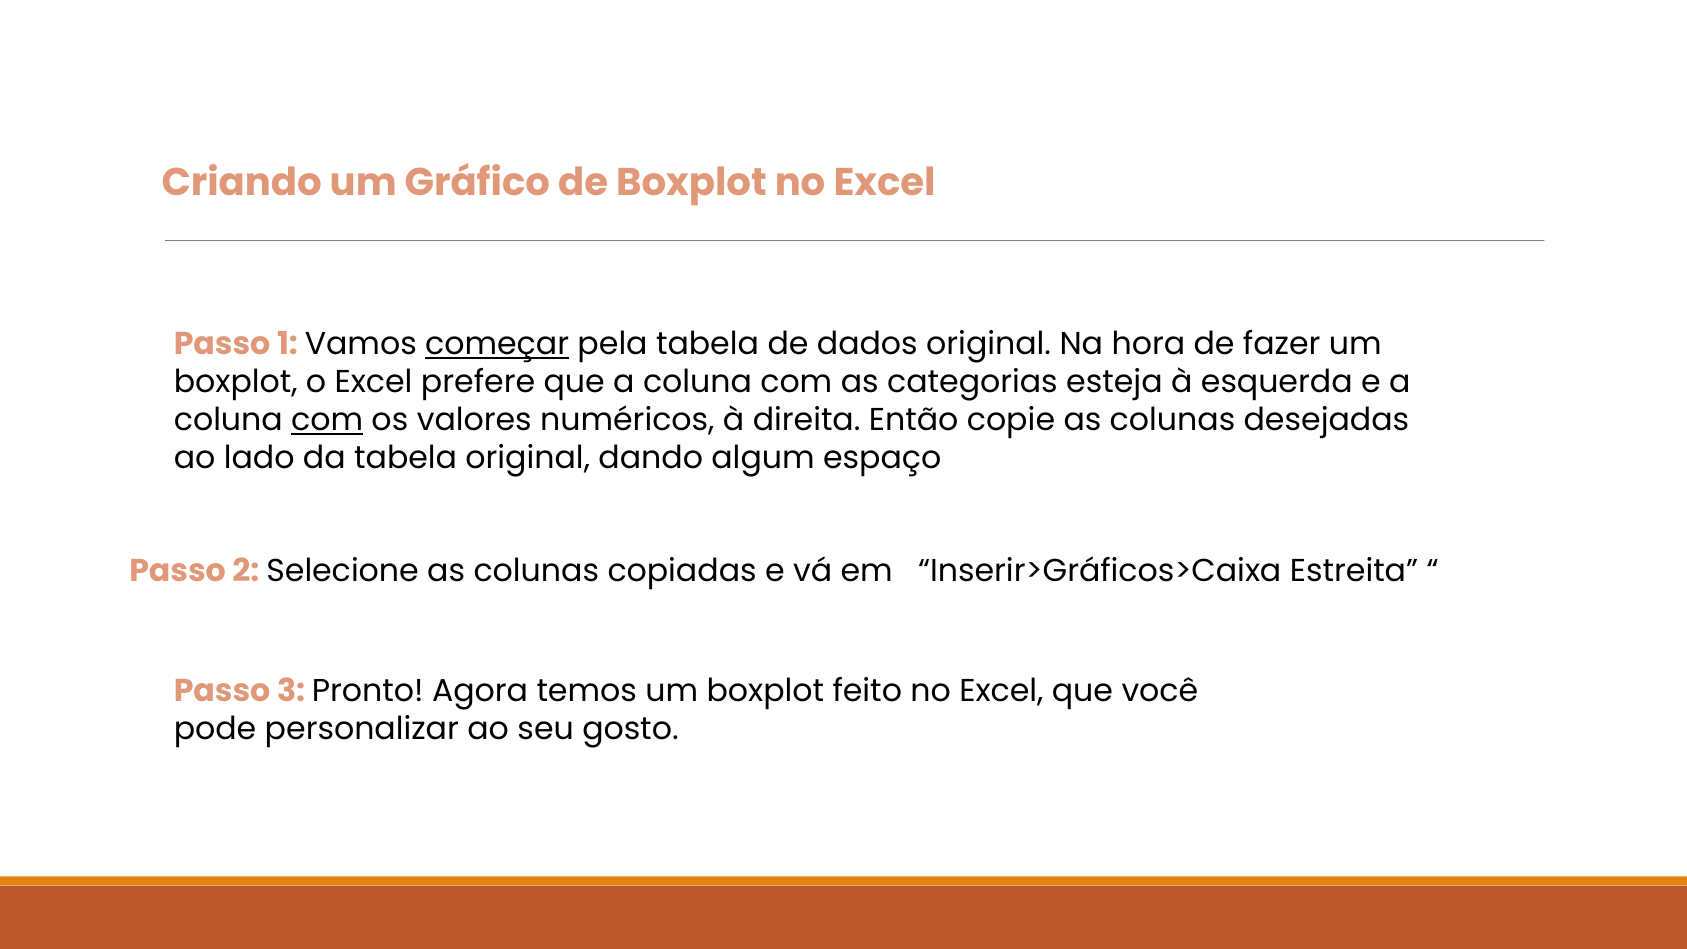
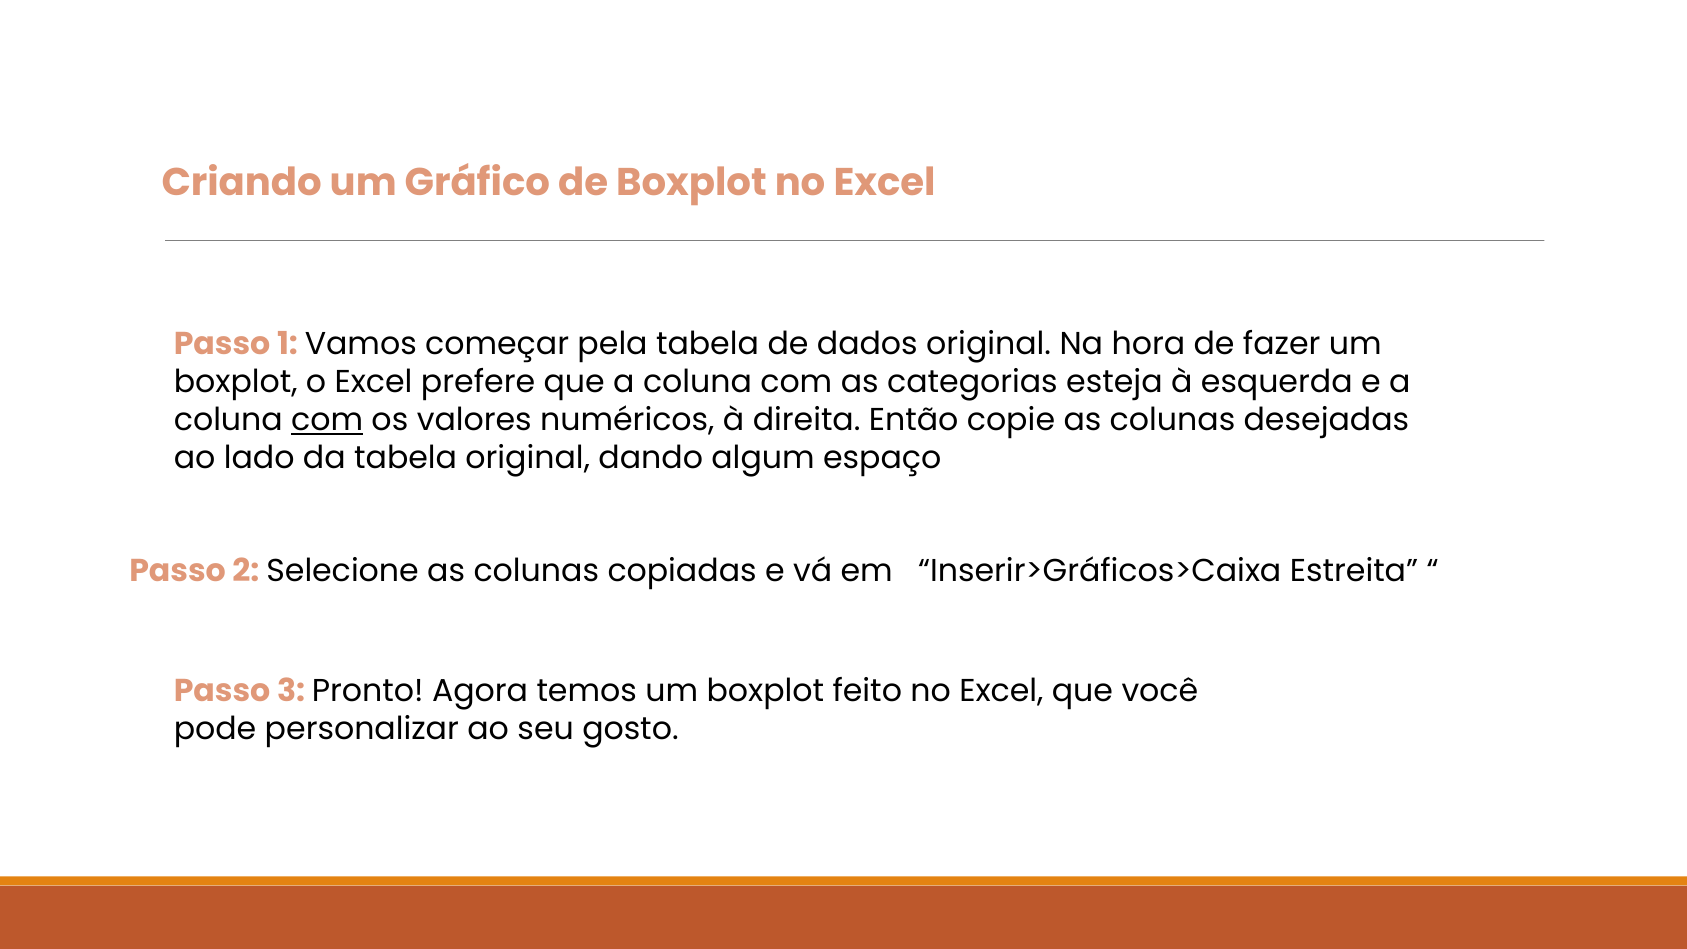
começar underline: present -> none
